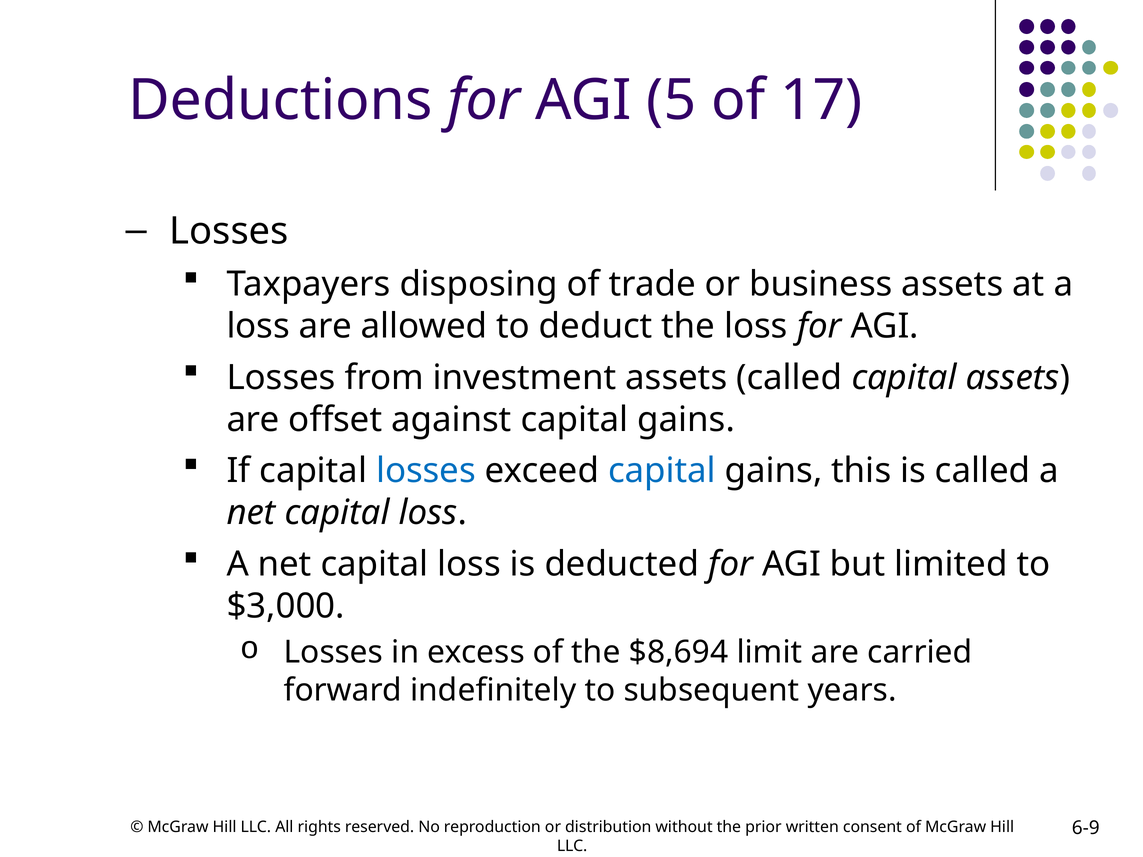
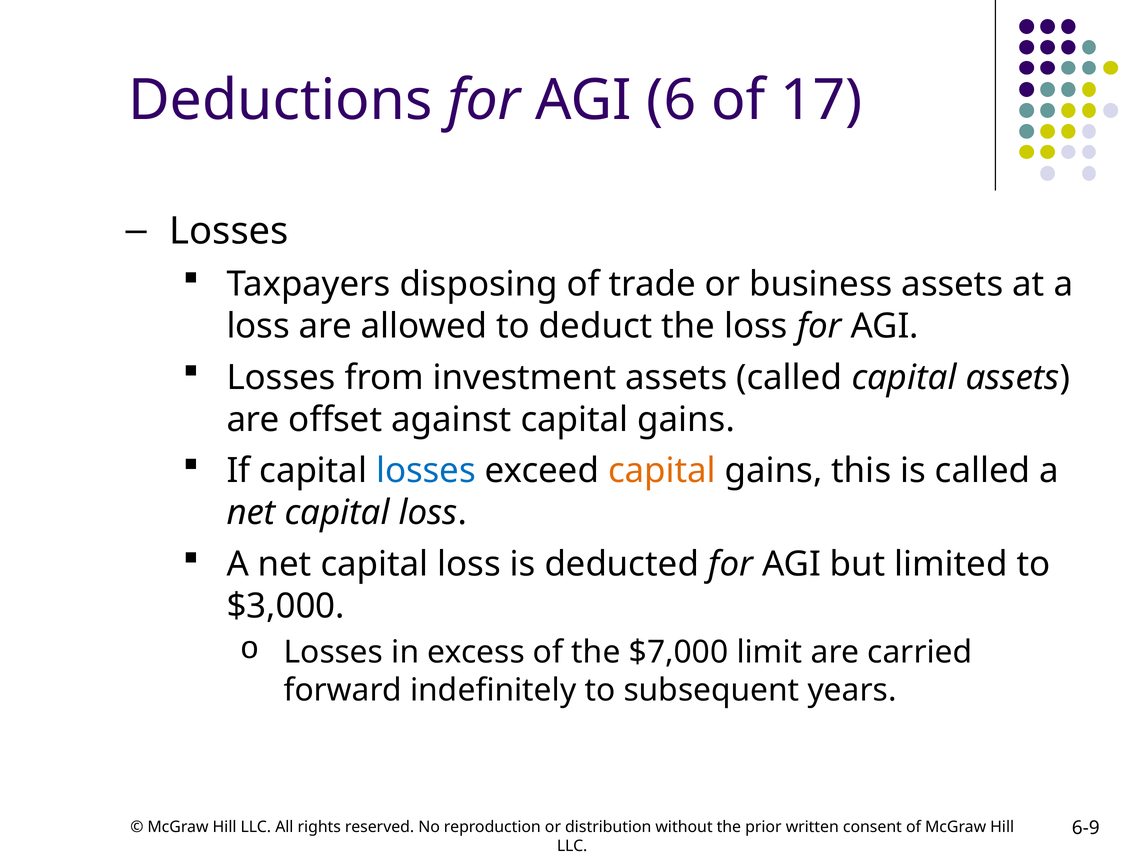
5: 5 -> 6
capital at (662, 471) colour: blue -> orange
$8,694: $8,694 -> $7,000
